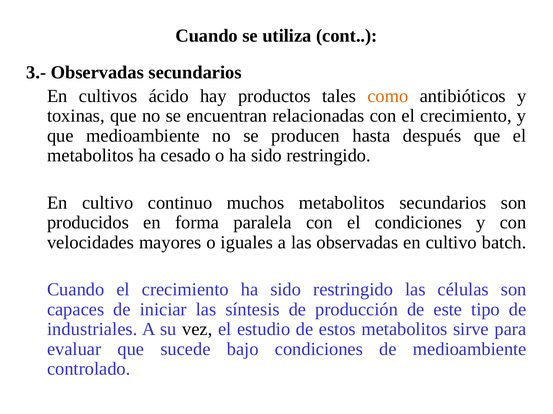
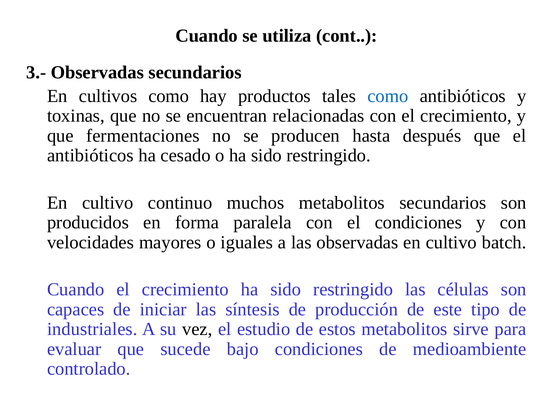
cultivos ácido: ácido -> como
como at (388, 96) colour: orange -> blue
que medioambiente: medioambiente -> fermentaciones
metabolitos at (90, 156): metabolitos -> antibióticos
